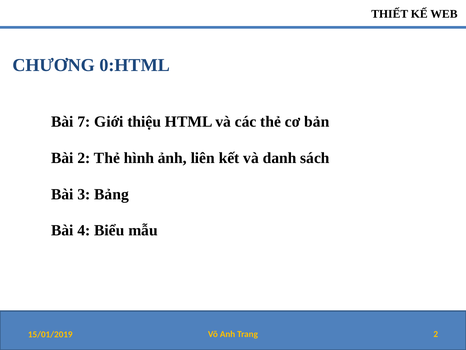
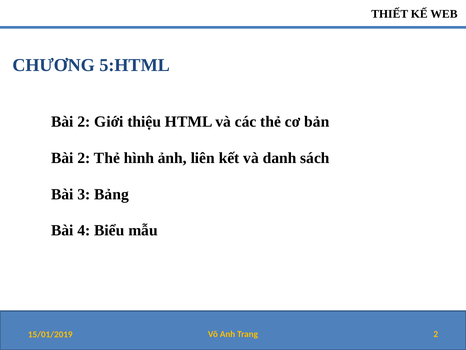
0:HTML: 0:HTML -> 5:HTML
7 at (84, 121): 7 -> 2
